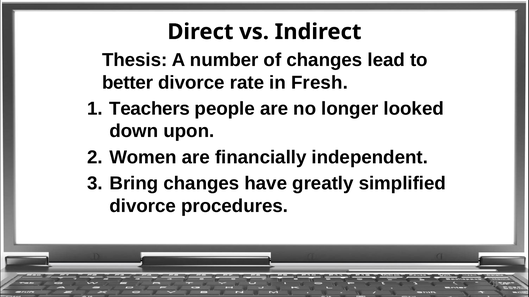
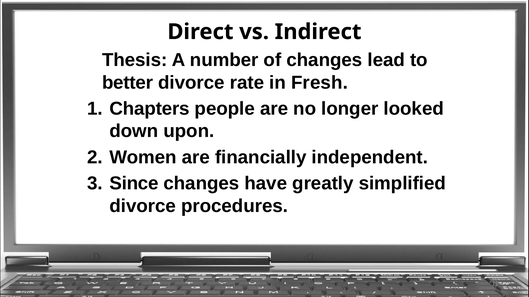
Teachers: Teachers -> Chapters
Bring: Bring -> Since
